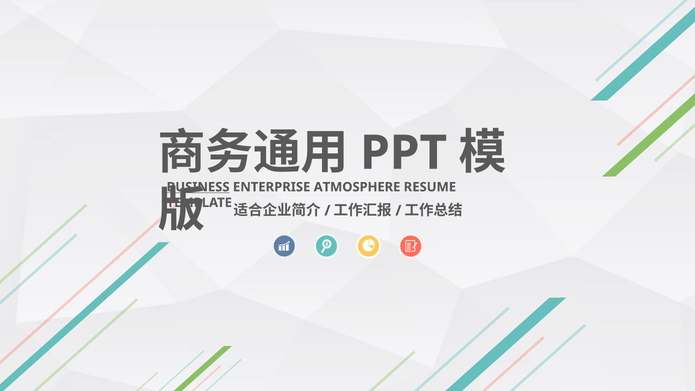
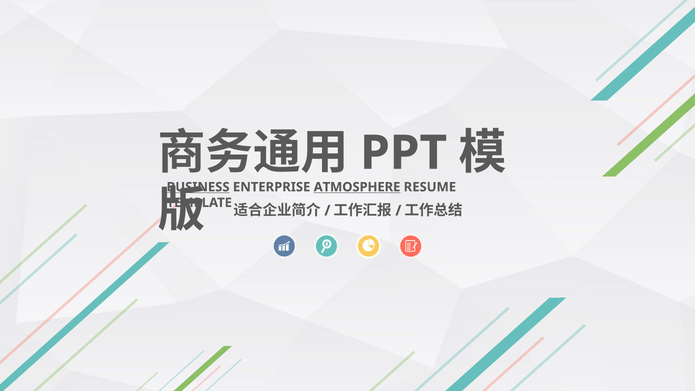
ATMOSPHERE underline: none -> present
